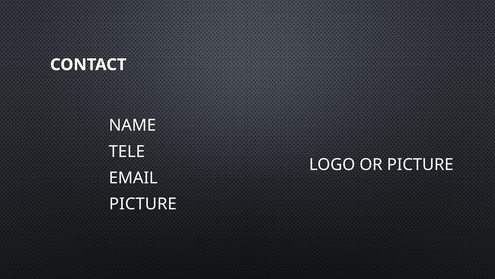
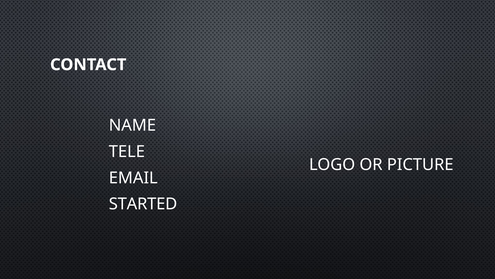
PICTURE at (143, 204): PICTURE -> STARTED
